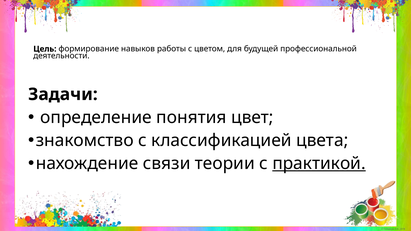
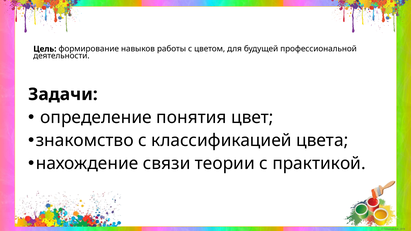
практикой underline: present -> none
